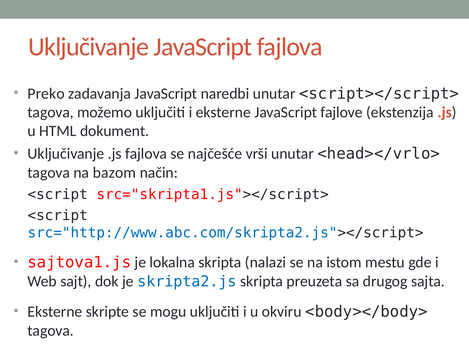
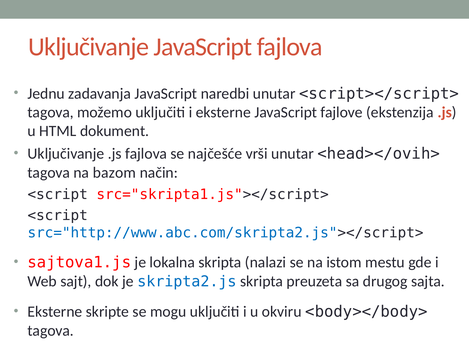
Preko: Preko -> Jednu
<head></vrlo>: <head></vrlo> -> <head></ovih>
